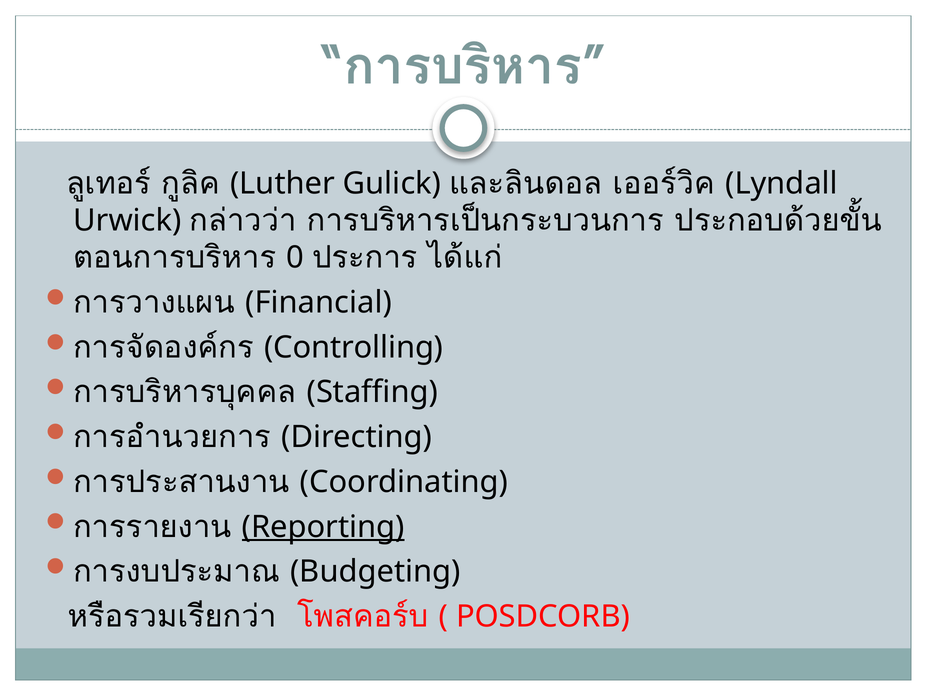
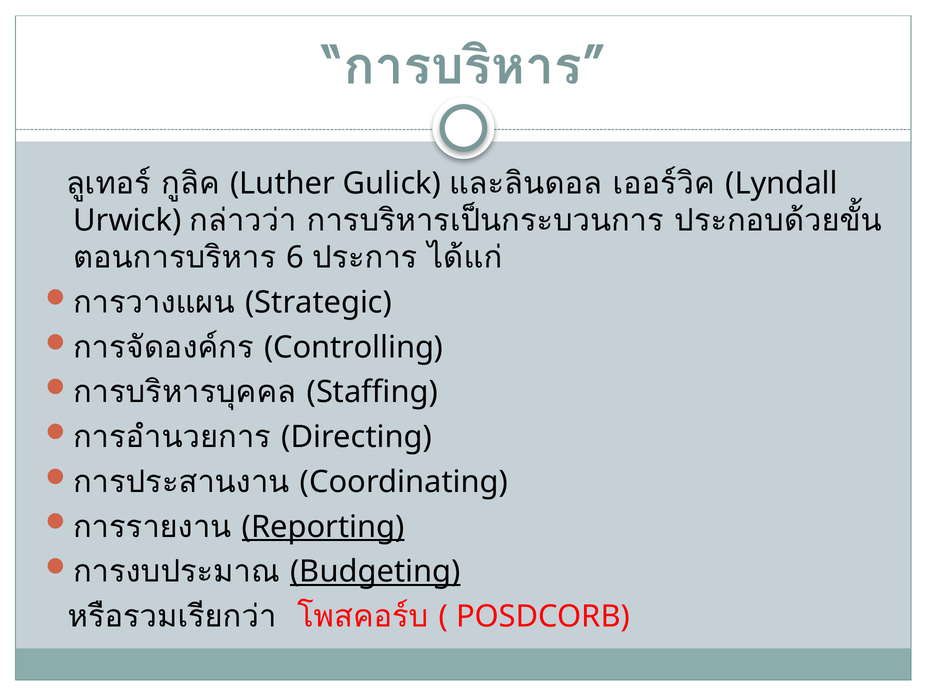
0: 0 -> 6
Financial: Financial -> Strategic
Budgeting underline: none -> present
